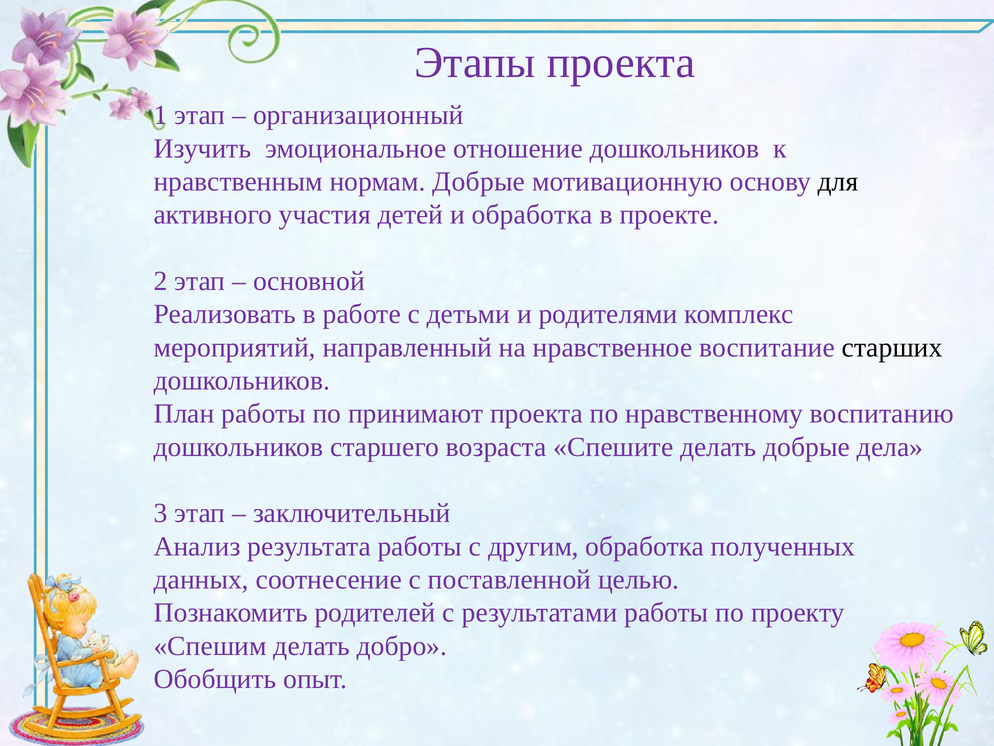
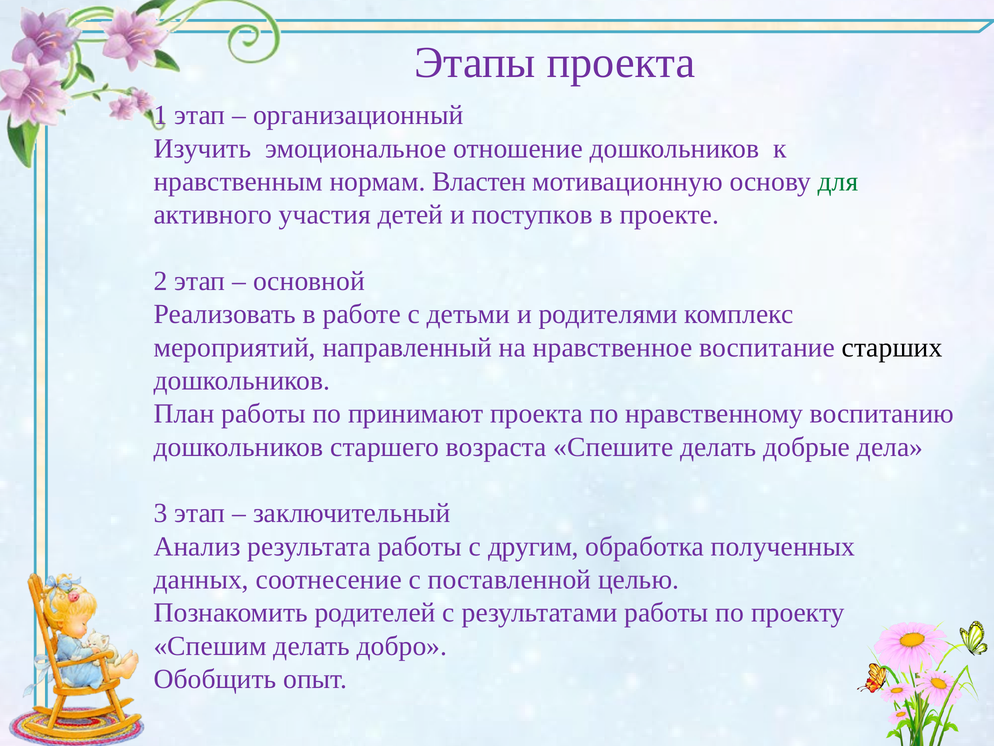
нормам Добрые: Добрые -> Властен
для colour: black -> green
и обработка: обработка -> поступков
